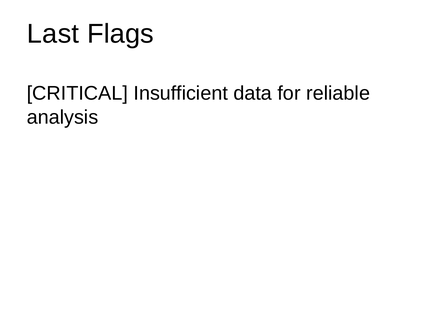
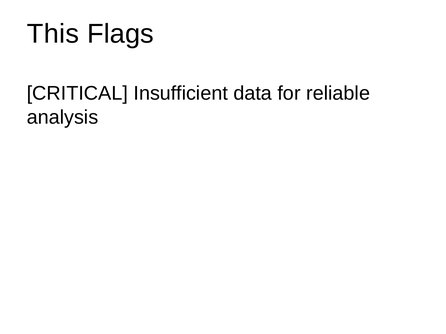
Last: Last -> This
